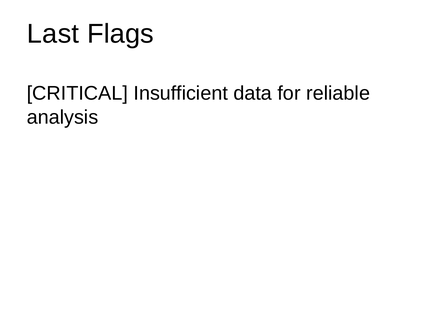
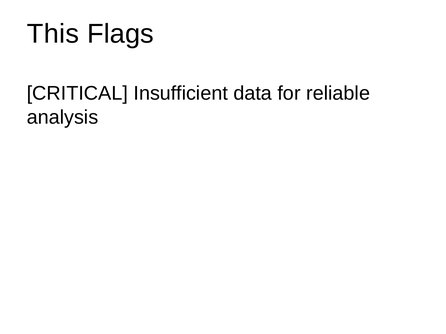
Last: Last -> This
